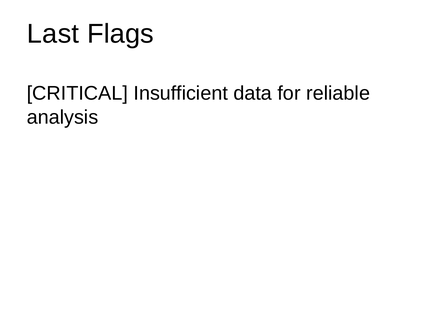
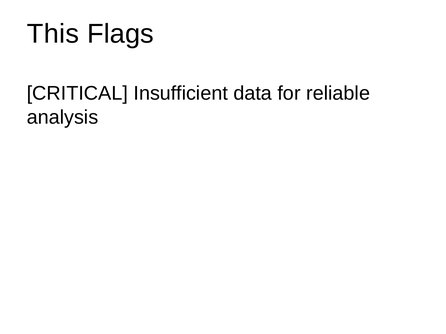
Last: Last -> This
